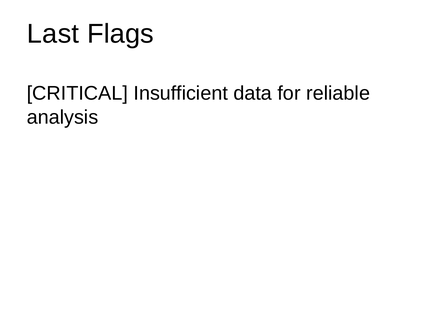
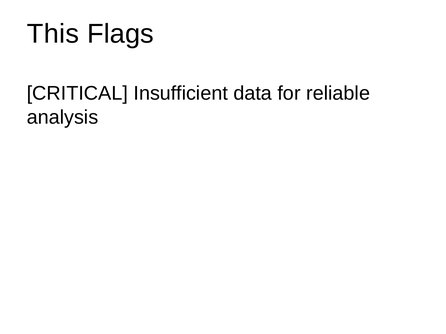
Last: Last -> This
